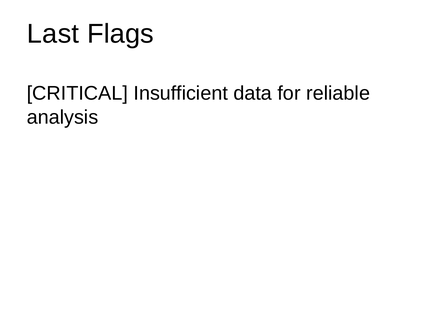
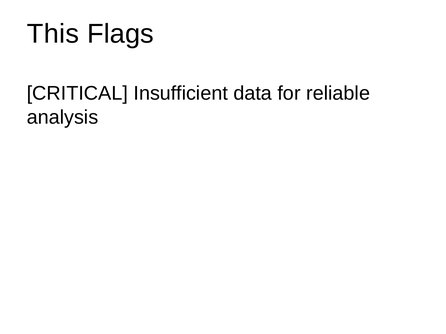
Last: Last -> This
